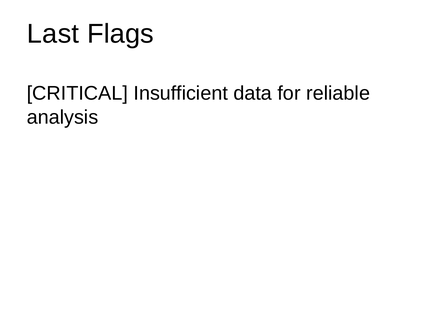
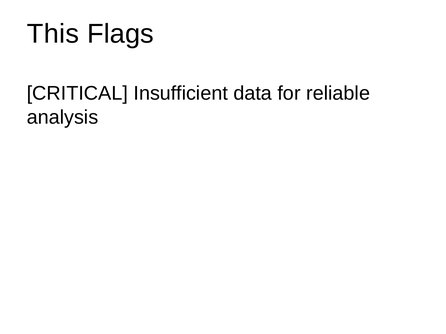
Last: Last -> This
